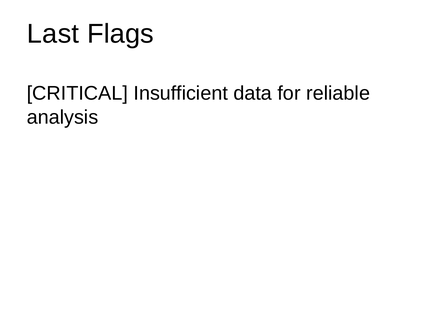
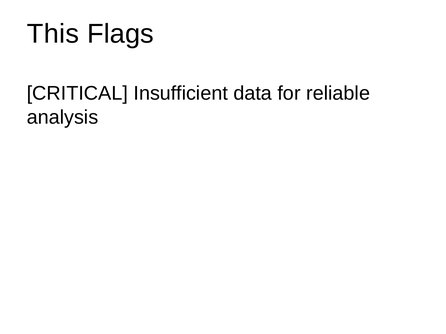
Last: Last -> This
